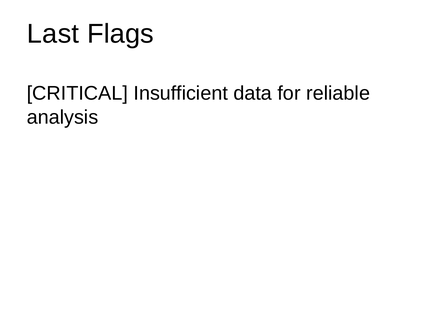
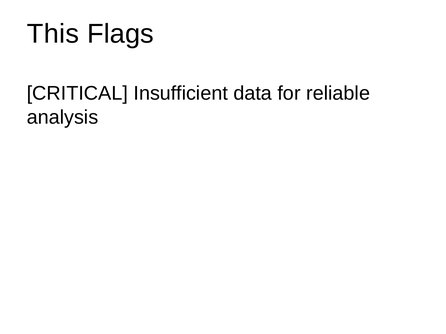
Last: Last -> This
